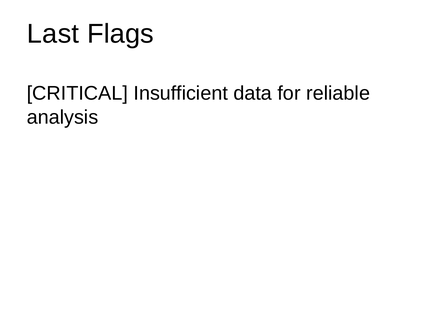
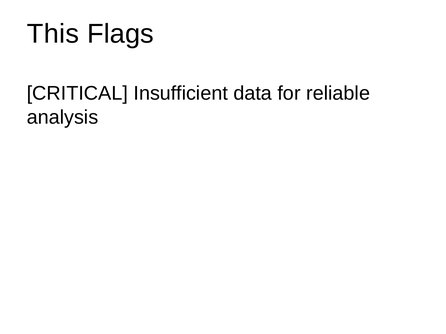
Last: Last -> This
